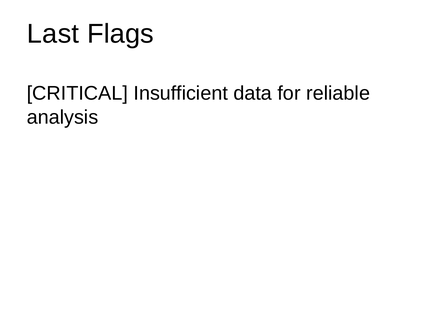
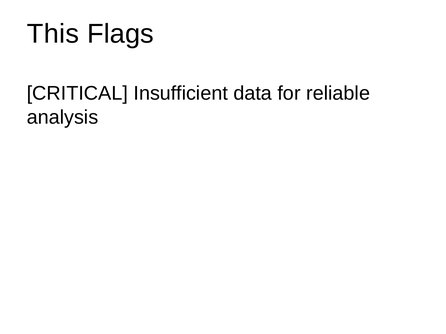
Last: Last -> This
